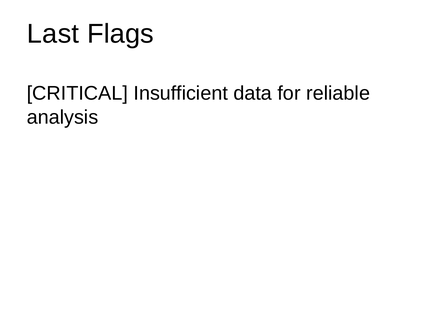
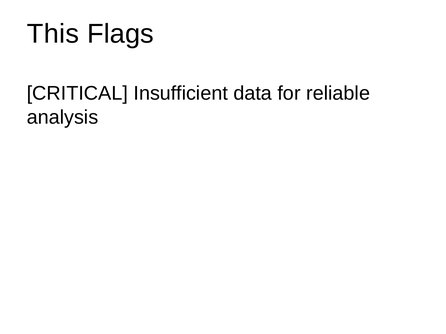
Last: Last -> This
